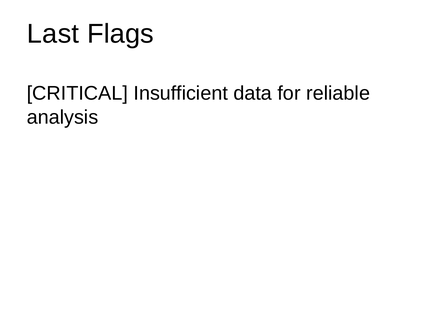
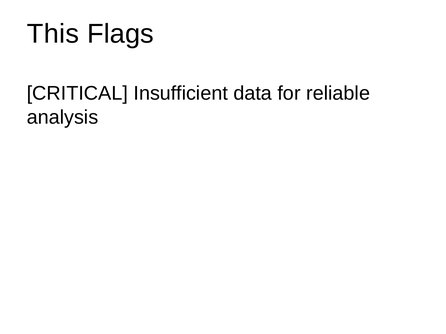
Last: Last -> This
